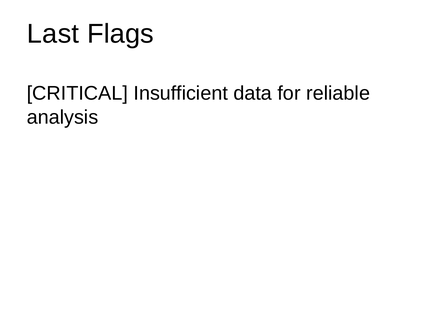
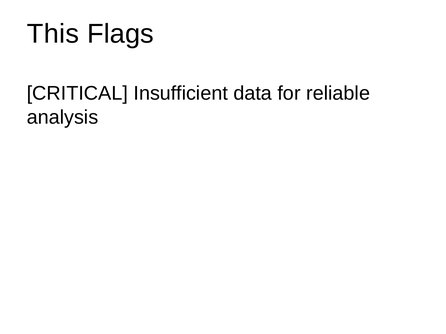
Last: Last -> This
